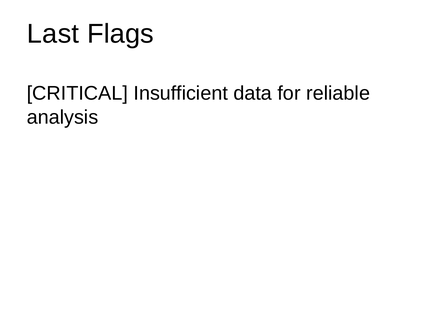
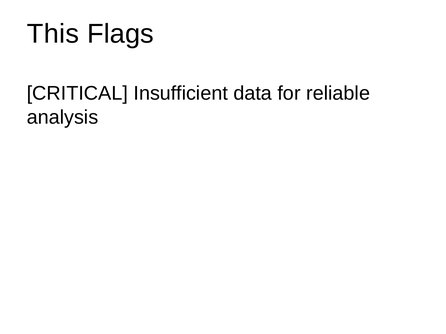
Last: Last -> This
